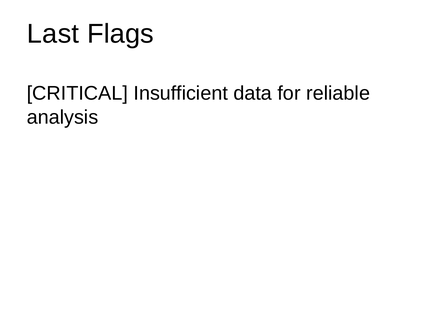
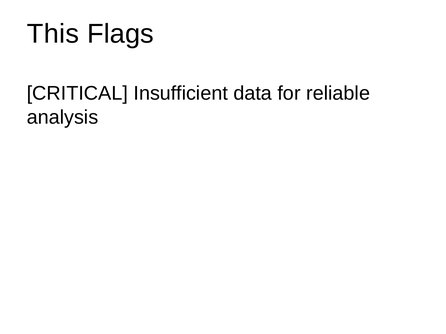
Last: Last -> This
